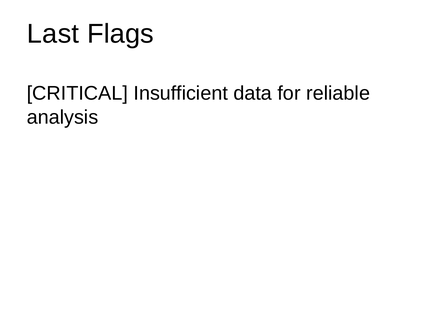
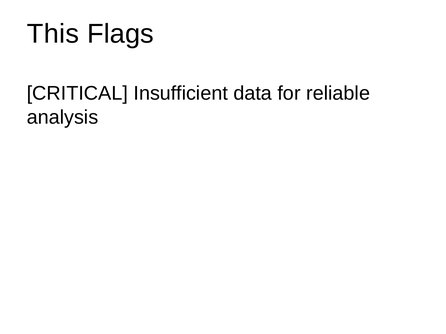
Last: Last -> This
